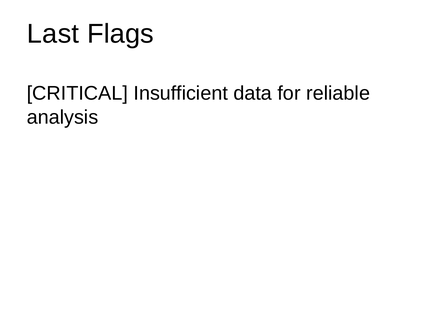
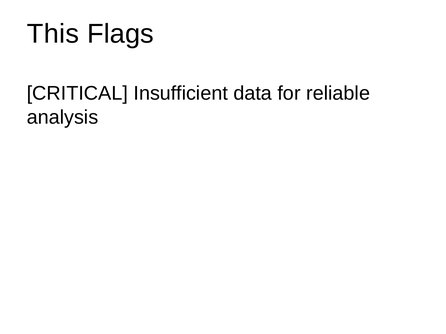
Last: Last -> This
